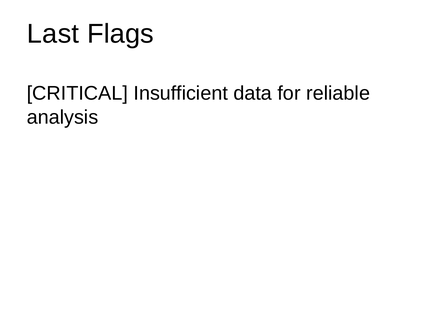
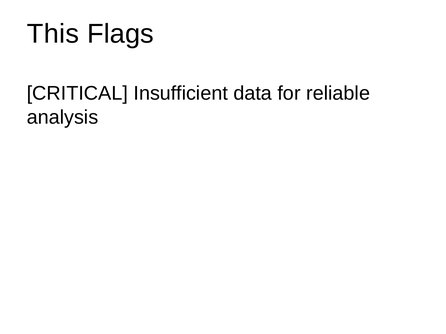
Last: Last -> This
